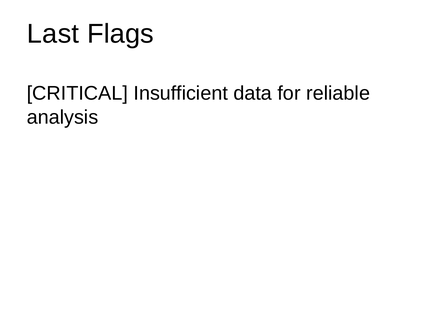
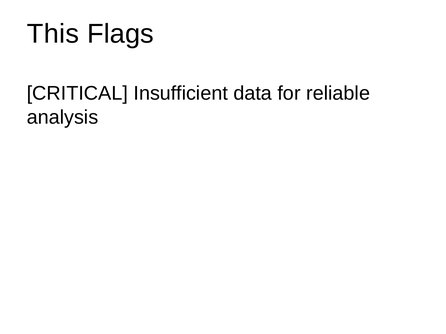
Last: Last -> This
